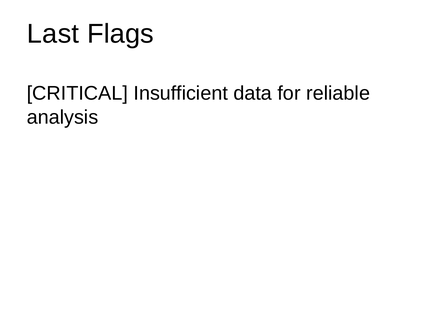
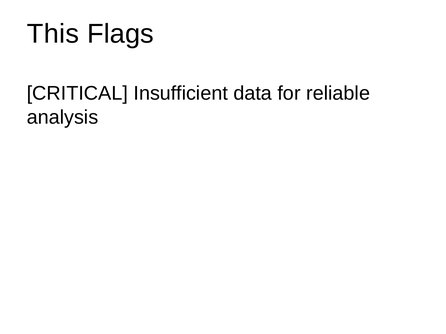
Last: Last -> This
